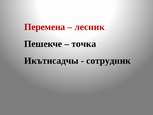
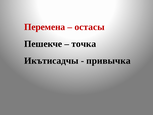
лесник: лесник -> остасы
сотрудник: сотрудник -> привычка
